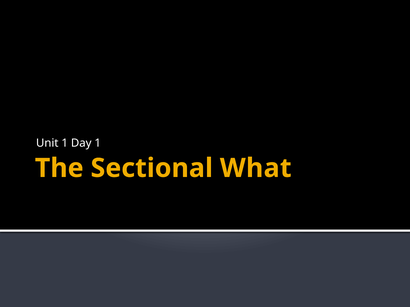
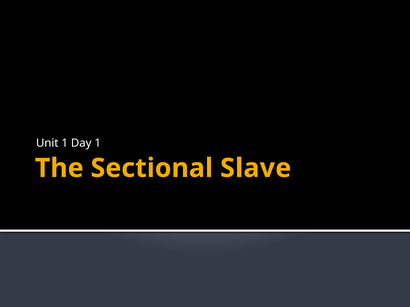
What: What -> Slave
